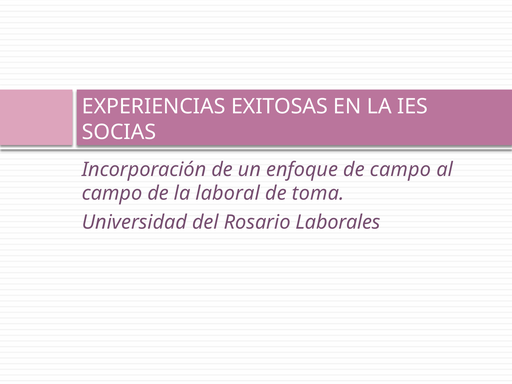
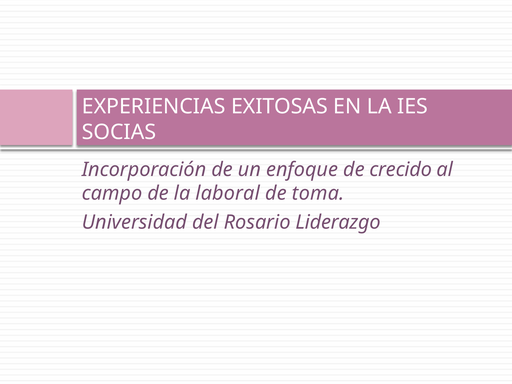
de campo: campo -> crecido
Laborales: Laborales -> Liderazgo
